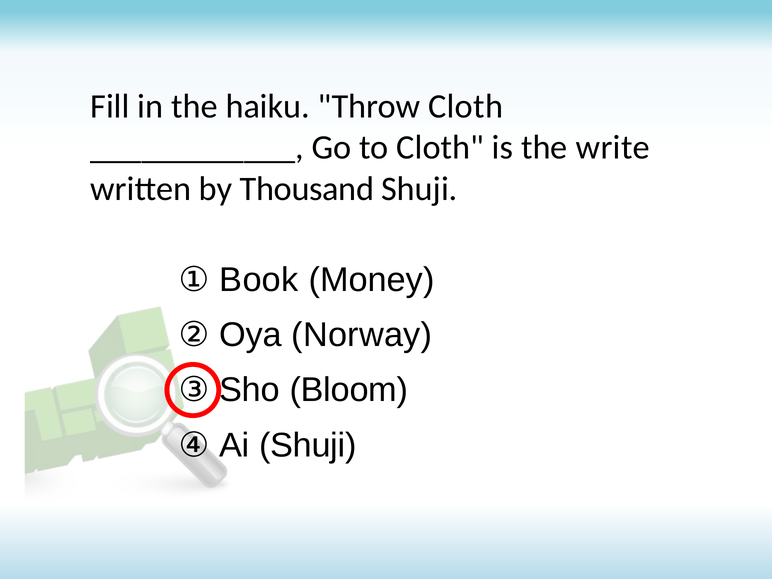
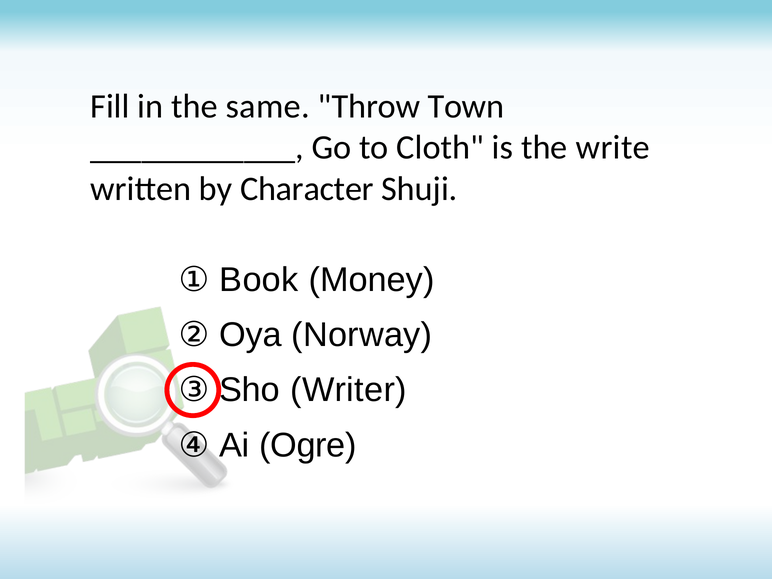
haiku: haiku -> same
Throw Cloth: Cloth -> Town
Thousand: Thousand -> Character
Bloom: Bloom -> Writer
Ai Shuji: Shuji -> Ogre
